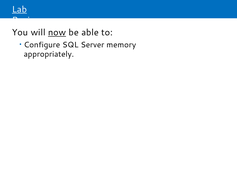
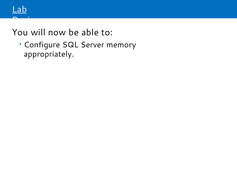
now underline: present -> none
